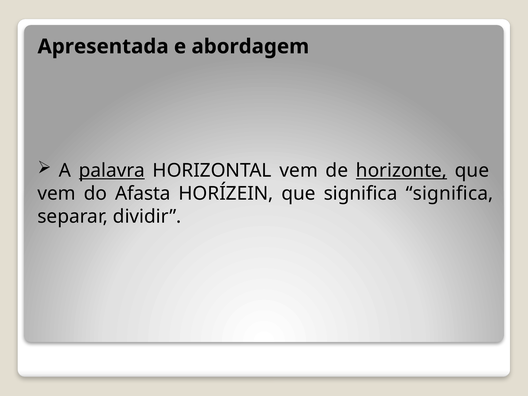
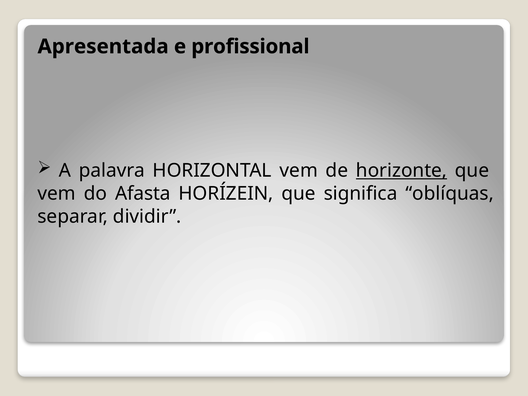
abordagem: abordagem -> profissional
palavra underline: present -> none
significa significa: significa -> oblíquas
